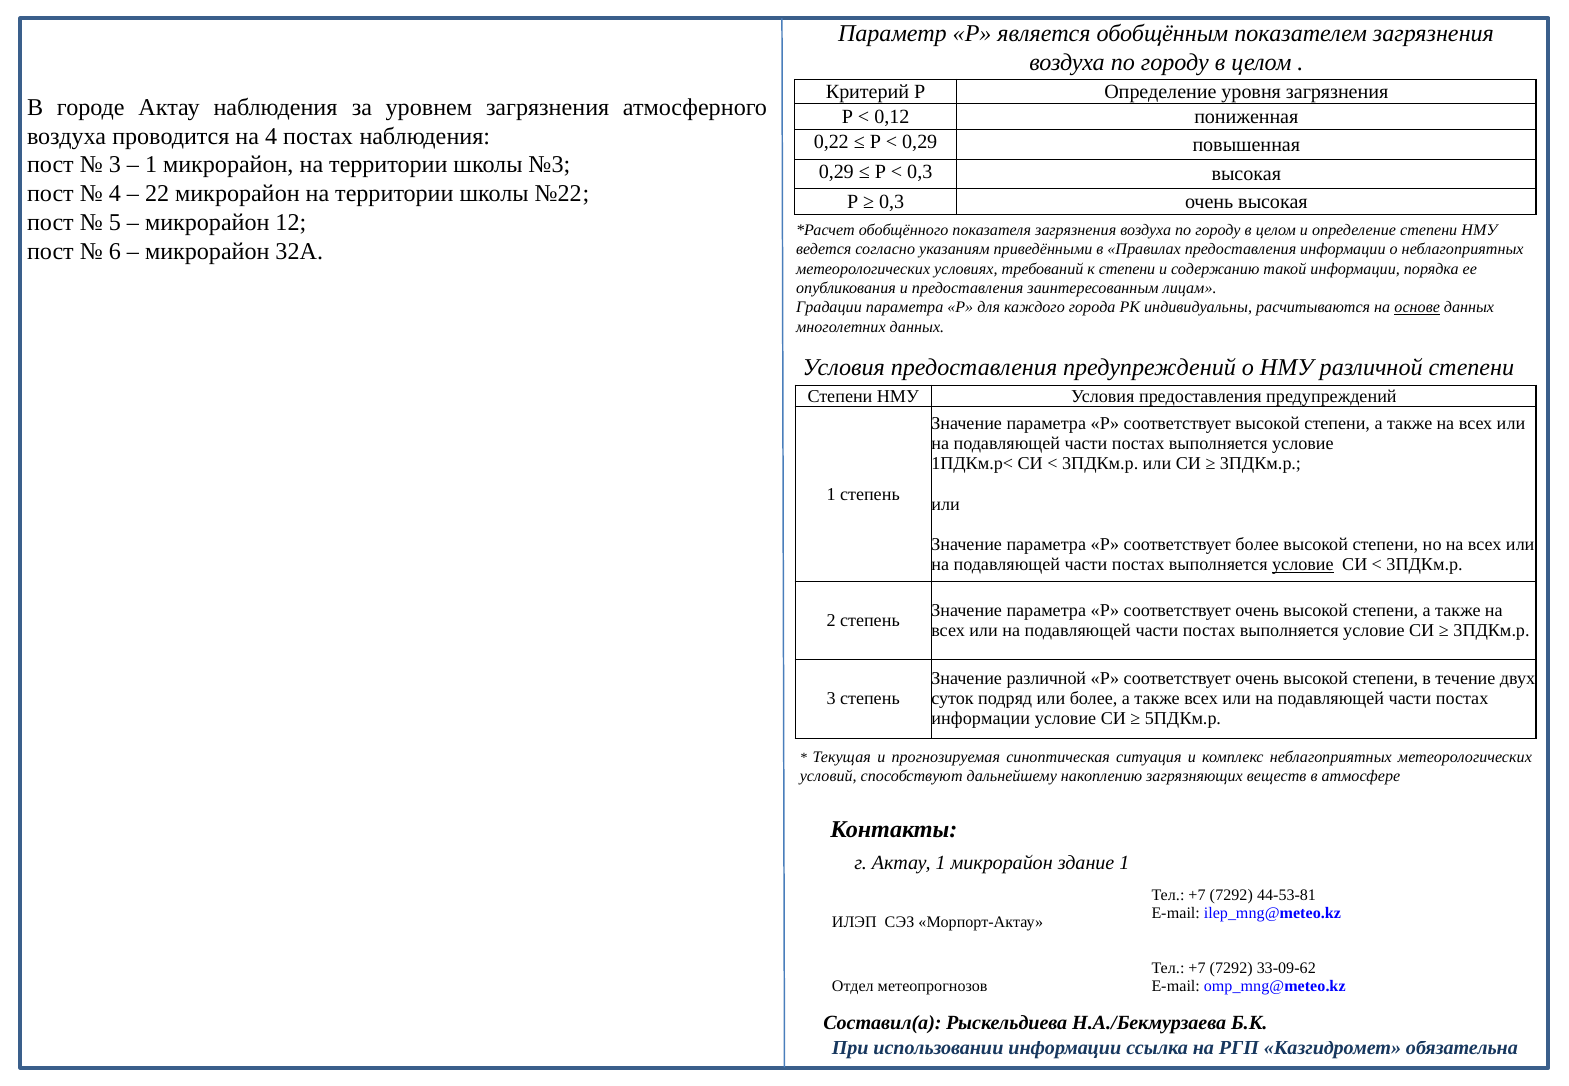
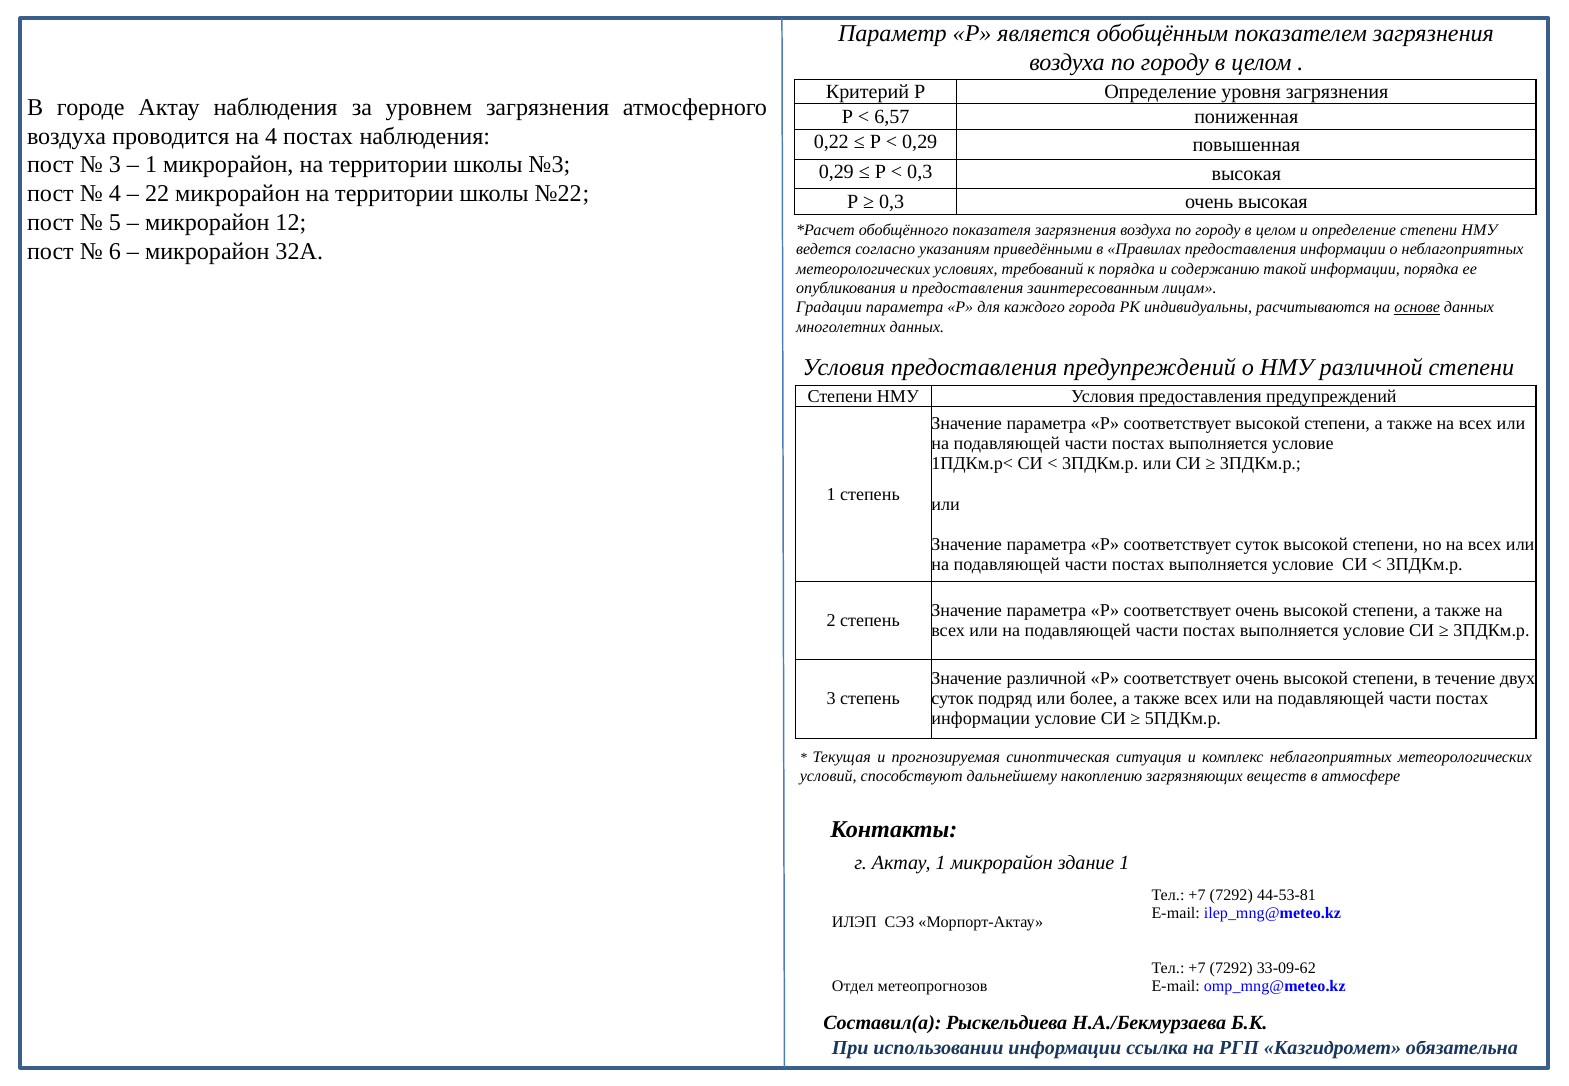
0,12: 0,12 -> 6,57
к степени: степени -> порядка
соответствует более: более -> суток
условие at (1303, 564) underline: present -> none
